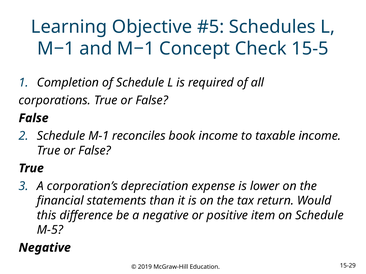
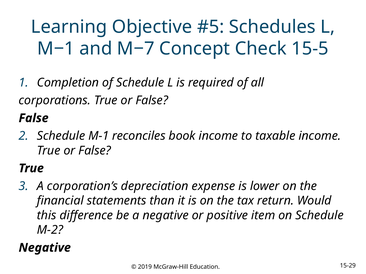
and M−1: M−1 -> M−7
M−5: M−5 -> M−2
